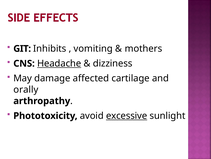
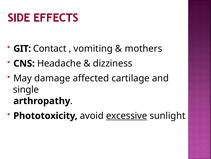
Inhibits: Inhibits -> Contact
Headache underline: present -> none
orally: orally -> single
